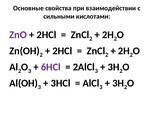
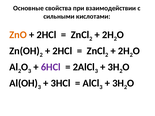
ZnO colour: purple -> orange
